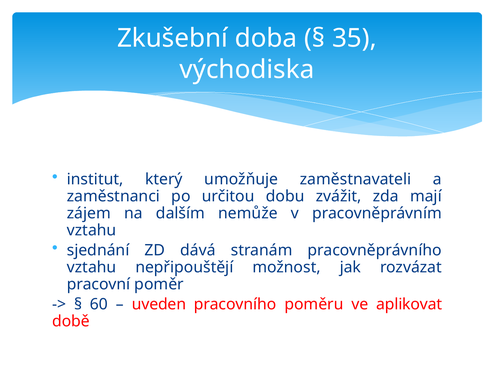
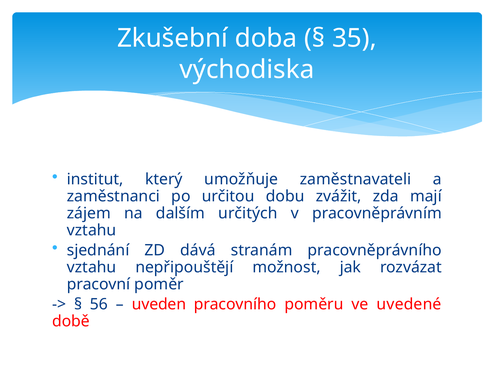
nemůže: nemůže -> určitých
60: 60 -> 56
aplikovat: aplikovat -> uvedené
